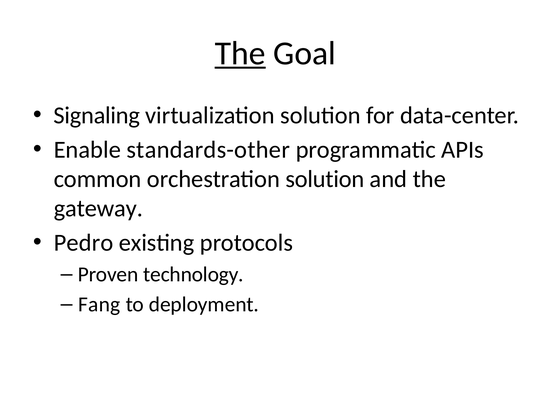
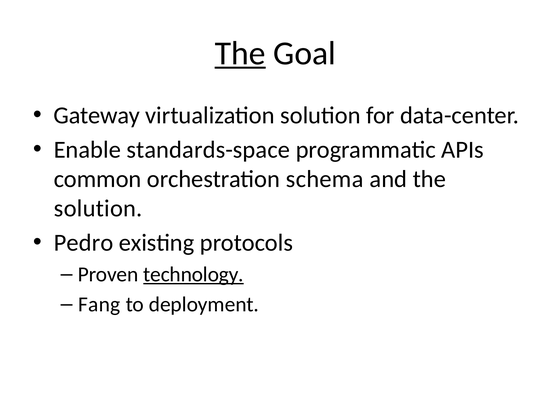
Signaling: Signaling -> Gateway
standards-other: standards-other -> standards-space
orchestration solution: solution -> schema
gateway at (98, 209): gateway -> solution
technology underline: none -> present
